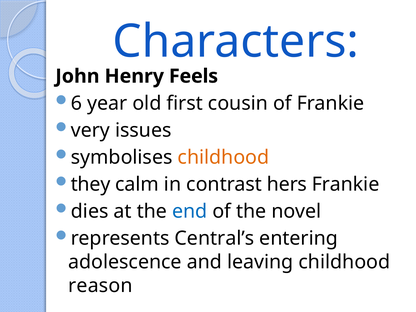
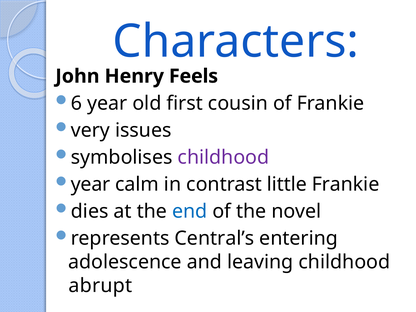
childhood at (223, 157) colour: orange -> purple
they at (91, 184): they -> year
hers: hers -> little
reason: reason -> abrupt
